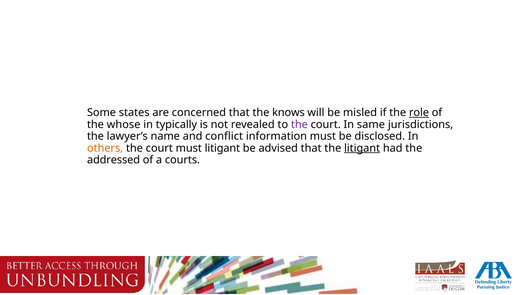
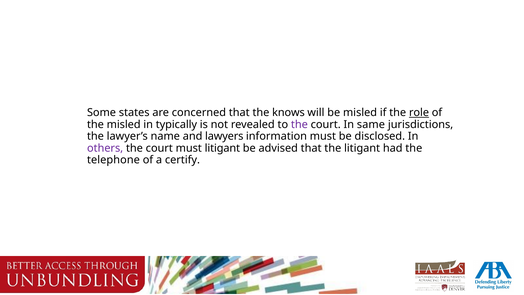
the whose: whose -> misled
conflict: conflict -> lawyers
others colour: orange -> purple
litigant at (362, 148) underline: present -> none
addressed: addressed -> telephone
courts: courts -> certify
